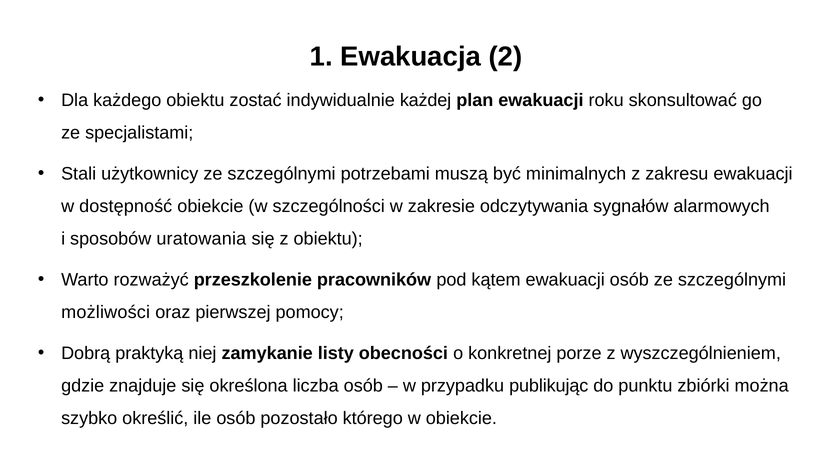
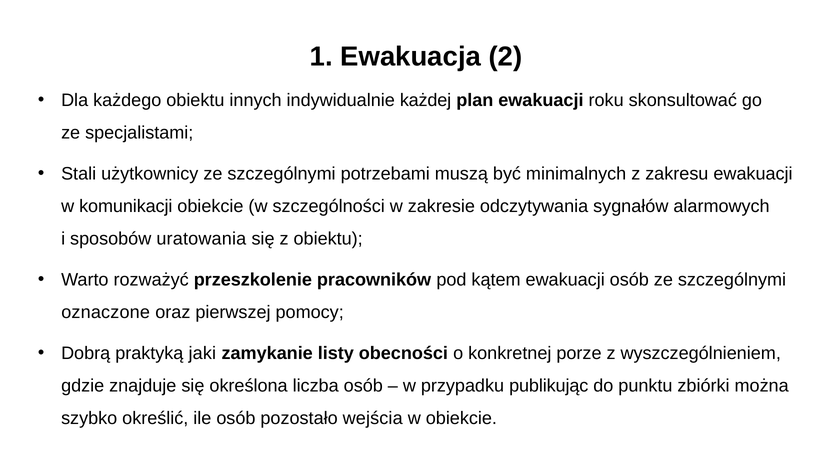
zostać: zostać -> innych
dostępność: dostępność -> komunikacji
możliwości: możliwości -> oznaczone
niej: niej -> jaki
którego: którego -> wejścia
